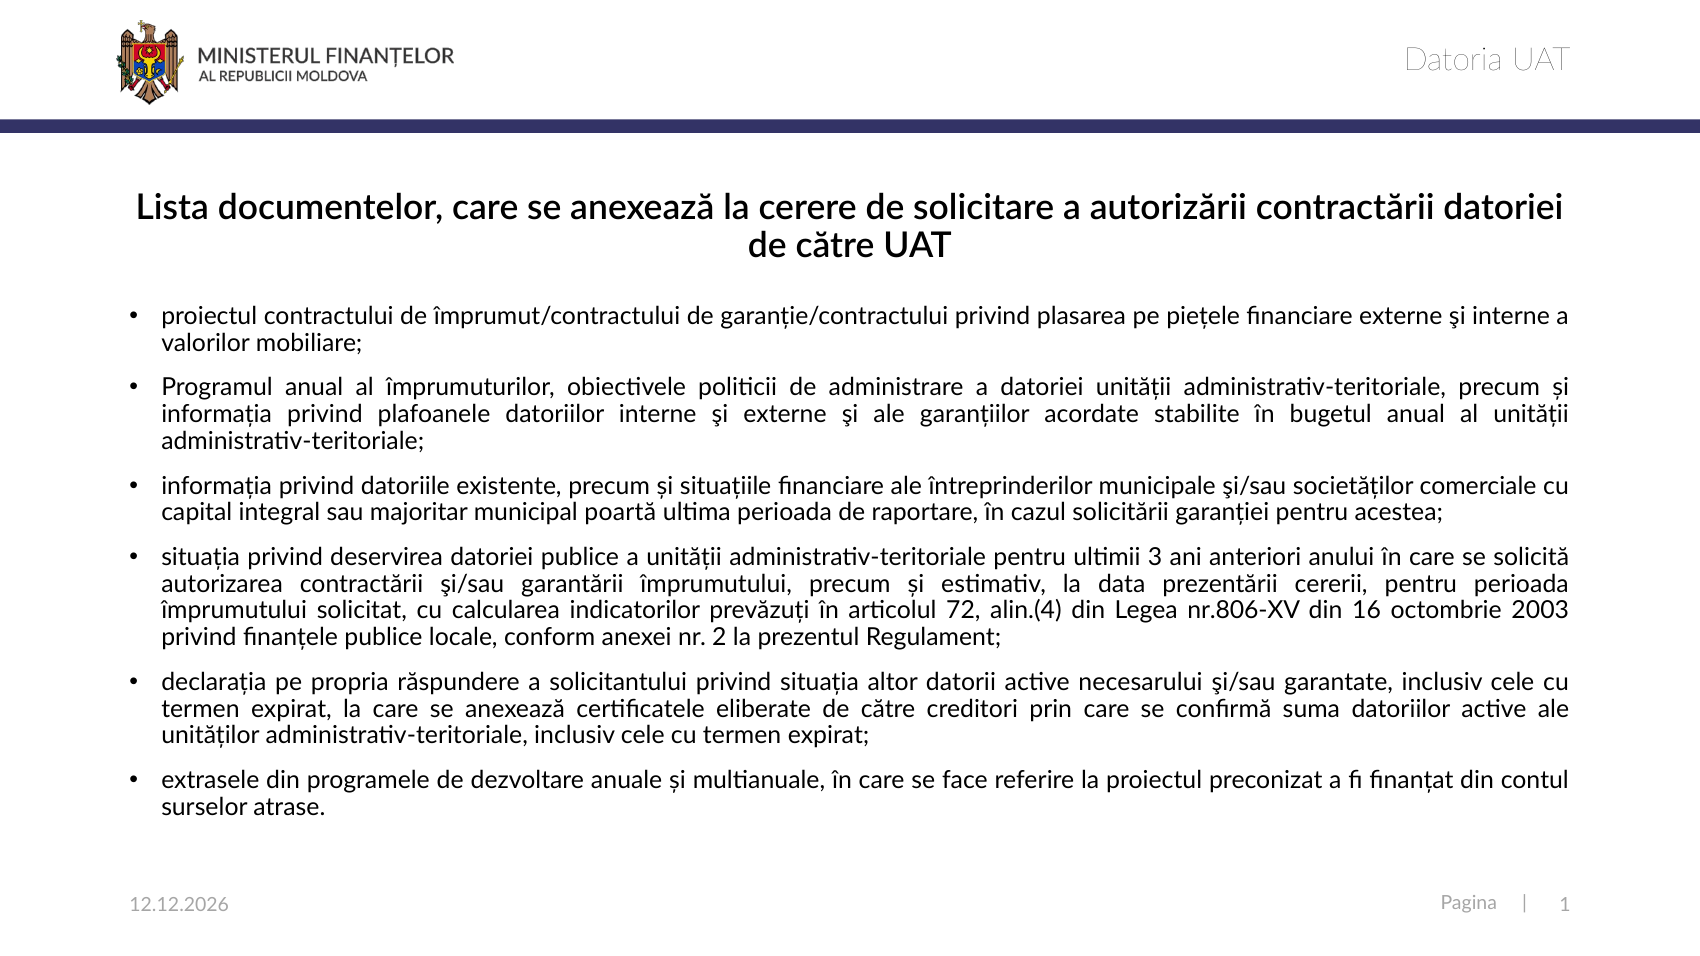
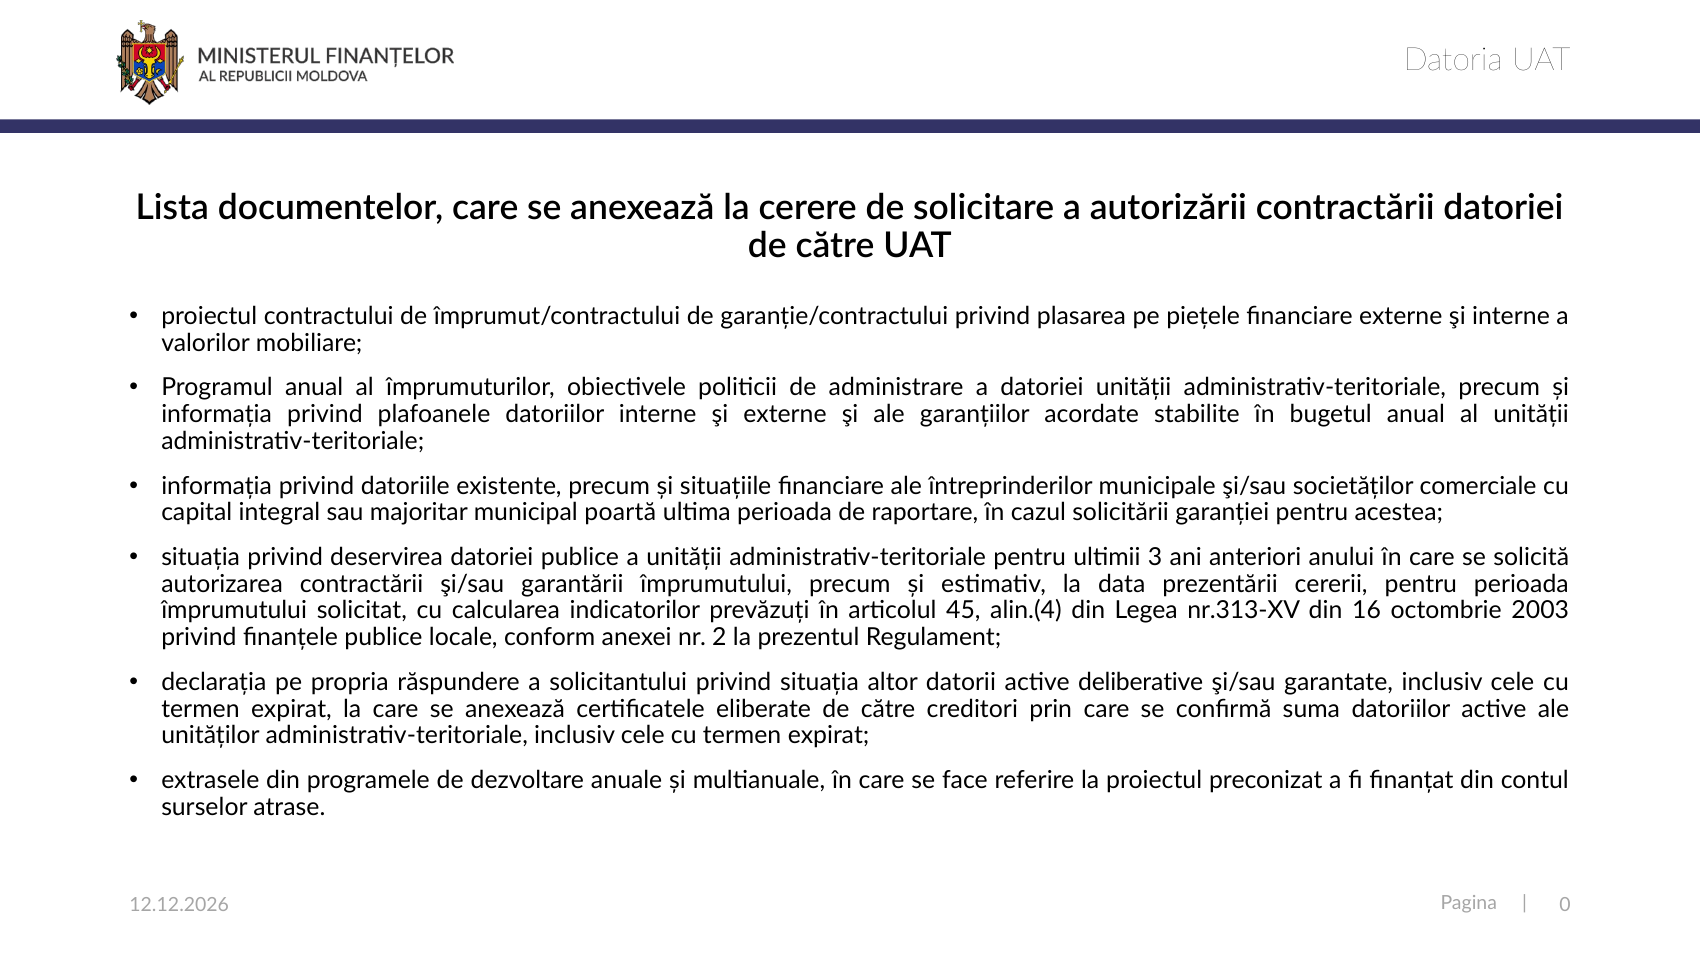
72: 72 -> 45
nr.806-XV: nr.806-XV -> nr.313-XV
necesarului: necesarului -> deliberative
1: 1 -> 0
